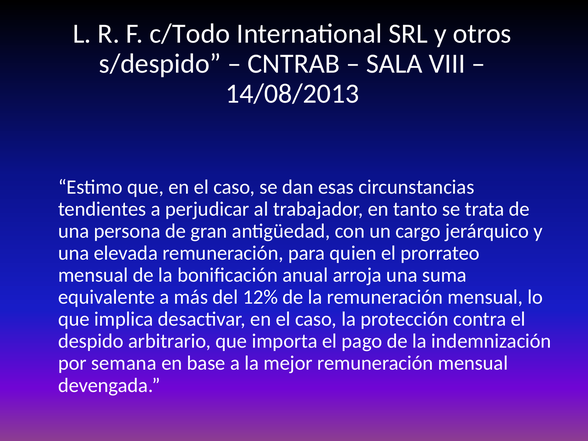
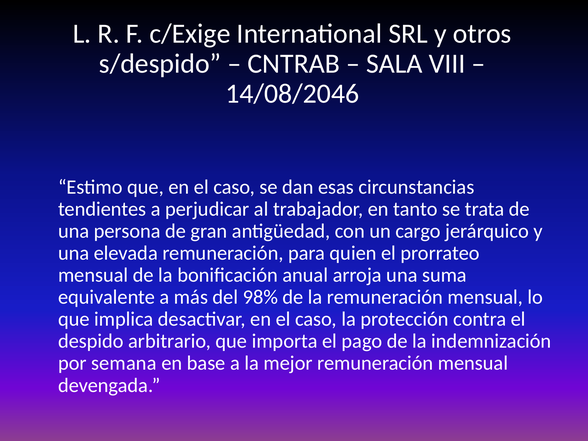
c/Todo: c/Todo -> c/Exige
14/08/2013: 14/08/2013 -> 14/08/2046
12%: 12% -> 98%
